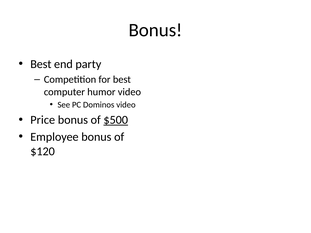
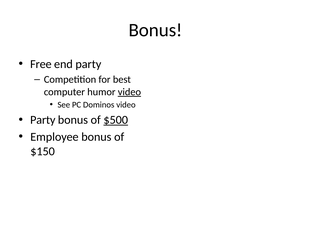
Best at (41, 64): Best -> Free
video at (129, 92) underline: none -> present
Price at (43, 120): Price -> Party
$120: $120 -> $150
